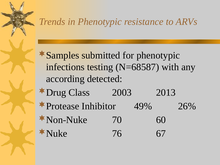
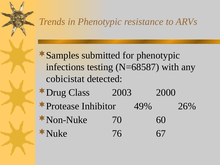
according: according -> cobicistat
2013: 2013 -> 2000
